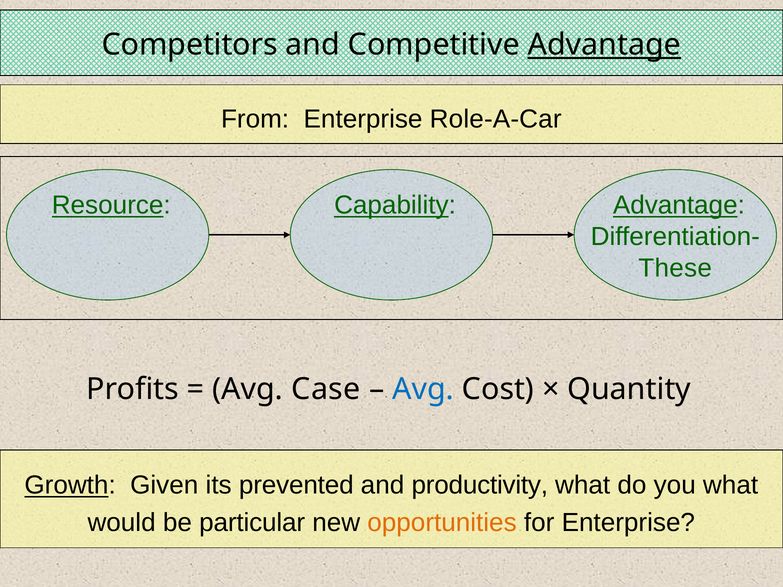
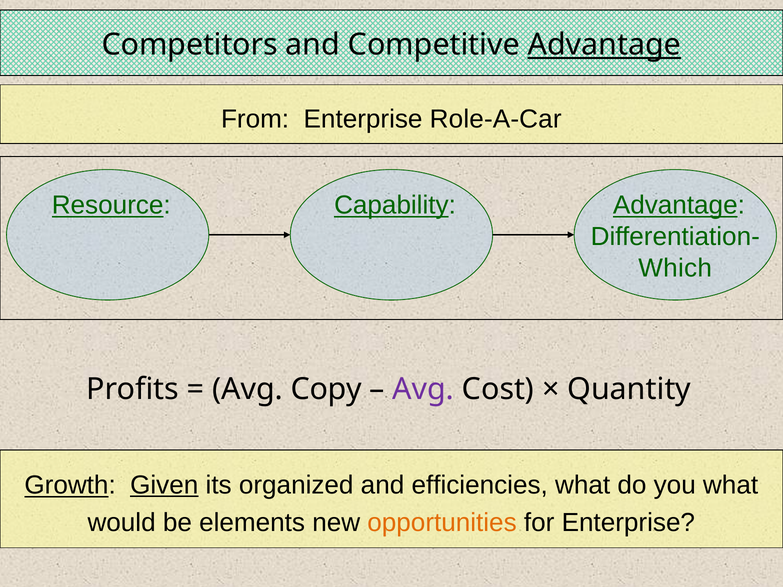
These: These -> Which
Case: Case -> Copy
Avg at (423, 390) colour: blue -> purple
Given underline: none -> present
prevented: prevented -> organized
productivity: productivity -> efficiencies
particular: particular -> elements
